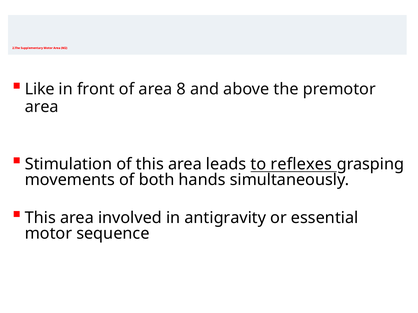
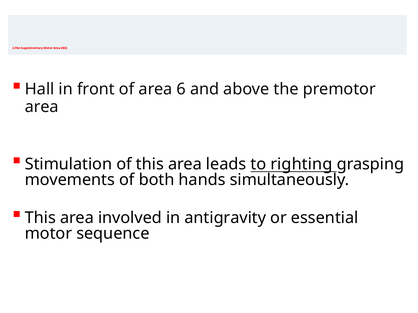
Like: Like -> Hall
8: 8 -> 6
reflexes: reflexes -> righting
